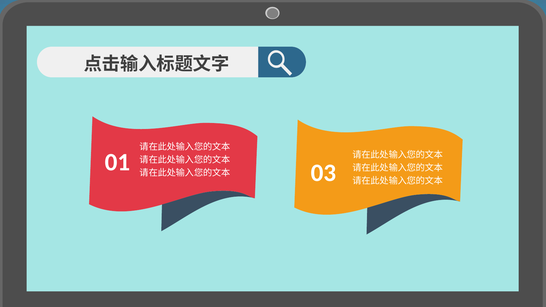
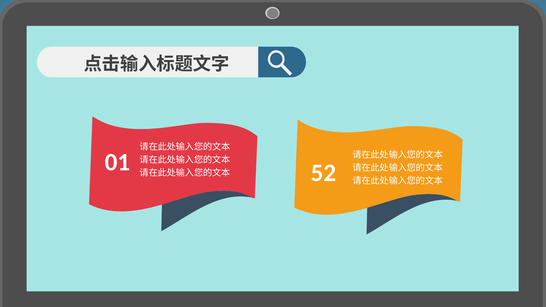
03: 03 -> 52
